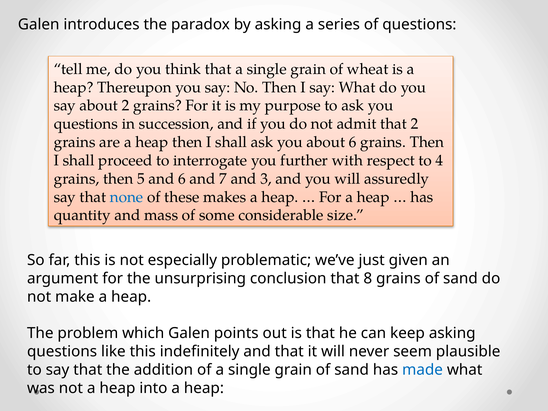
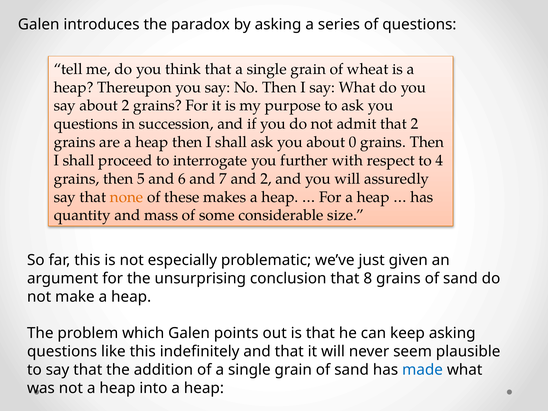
about 6: 6 -> 0
and 3: 3 -> 2
none colour: blue -> orange
